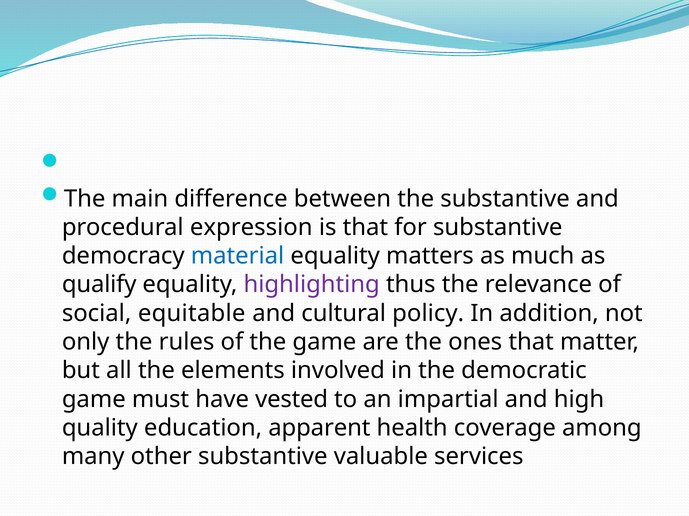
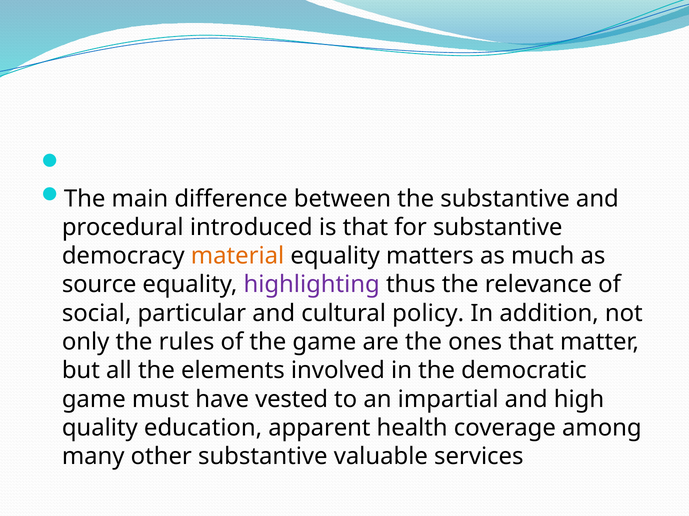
expression: expression -> introduced
material colour: blue -> orange
qualify: qualify -> source
equitable: equitable -> particular
